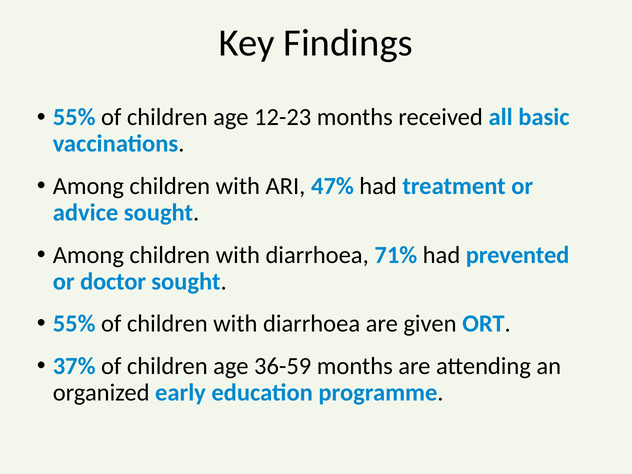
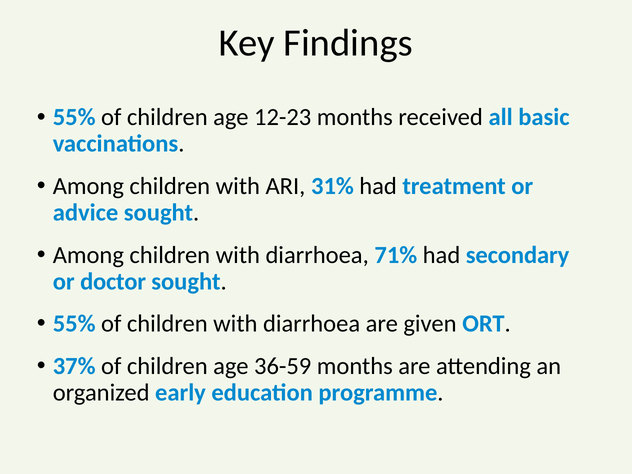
47%: 47% -> 31%
prevented: prevented -> secondary
